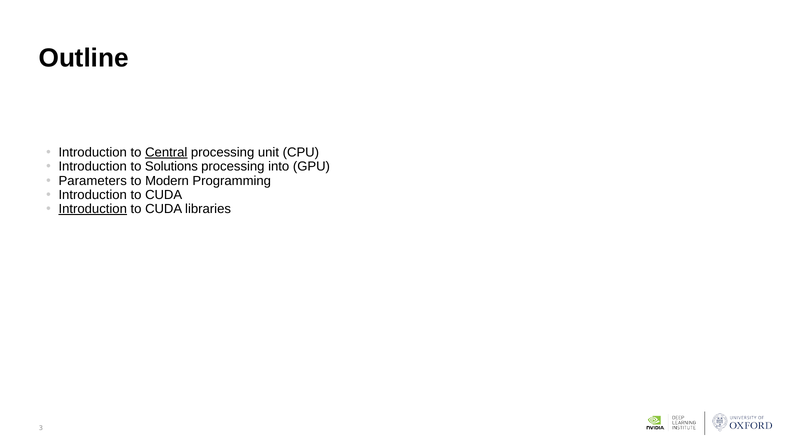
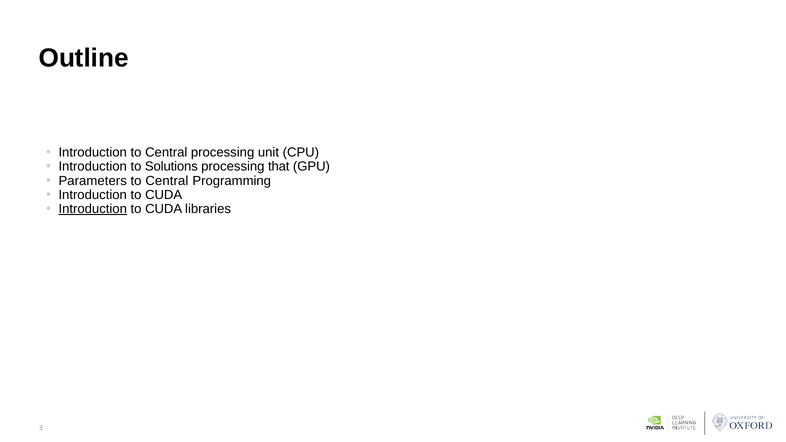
Central at (166, 152) underline: present -> none
into: into -> that
Modern at (167, 181): Modern -> Central
